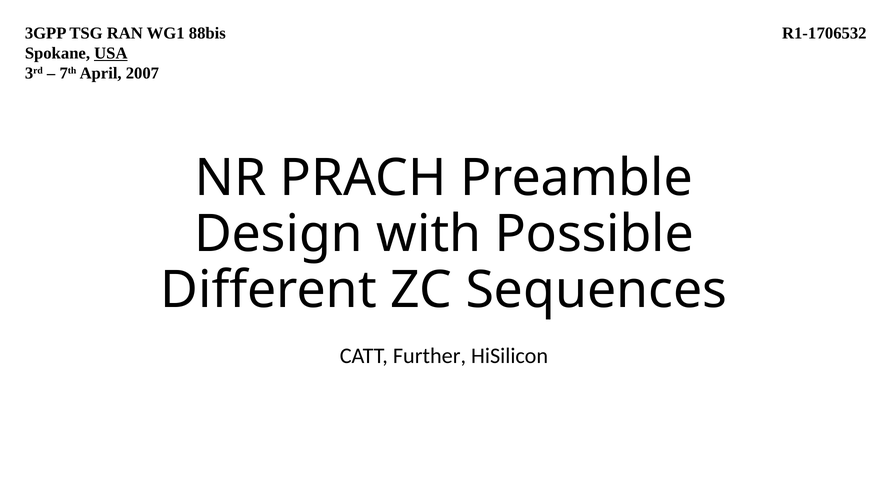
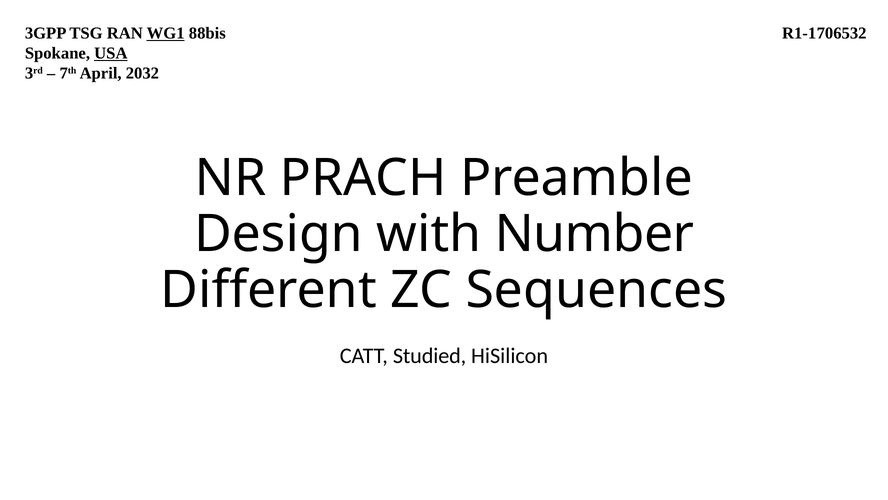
WG1 underline: none -> present
2007: 2007 -> 2032
Possible: Possible -> Number
Further: Further -> Studied
